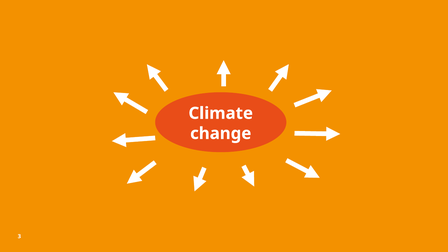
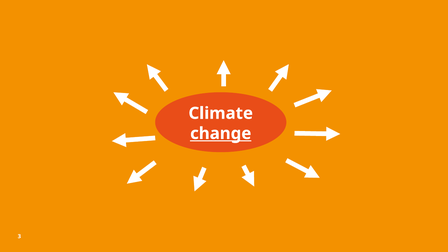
change underline: none -> present
